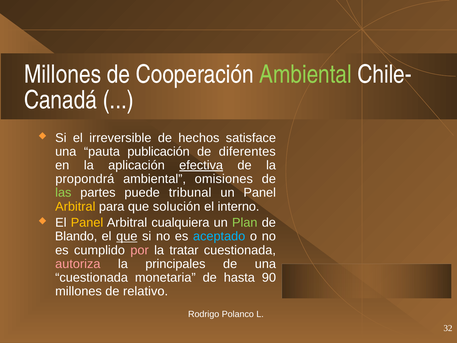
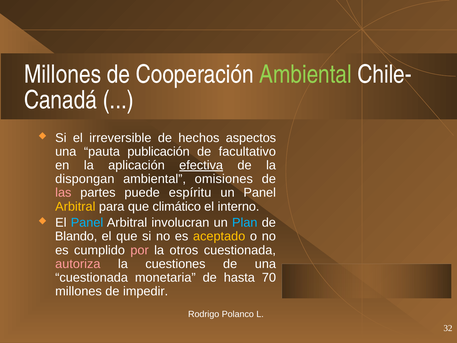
satisface: satisface -> aspectos
diferentes: diferentes -> facultativo
propondrá: propondrá -> dispongan
las colour: light green -> pink
tribunal: tribunal -> espíritu
solución: solución -> climático
Panel at (87, 223) colour: yellow -> light blue
cualquiera: cualquiera -> involucran
Plan colour: light green -> light blue
que at (127, 236) underline: present -> none
aceptado colour: light blue -> yellow
tratar: tratar -> otros
principales: principales -> cuestiones
90: 90 -> 70
relativo: relativo -> impedir
